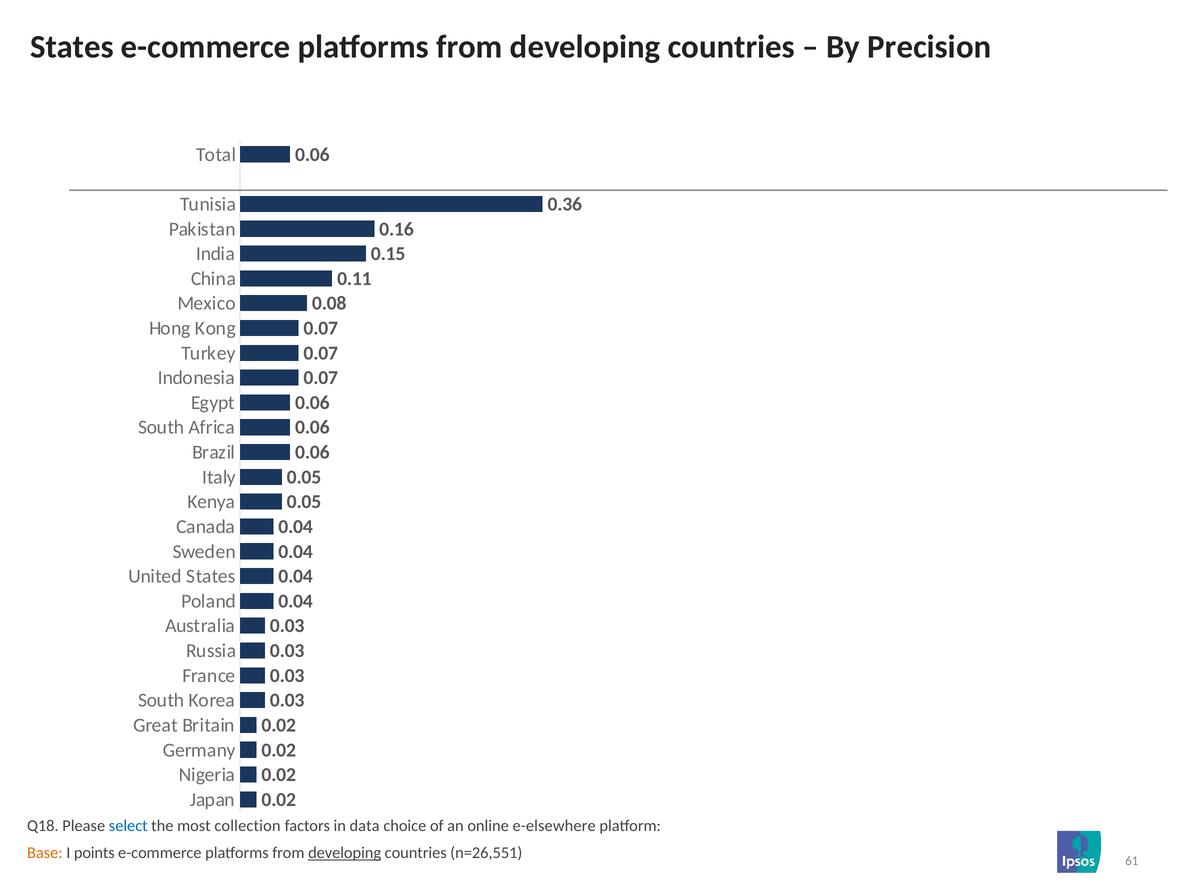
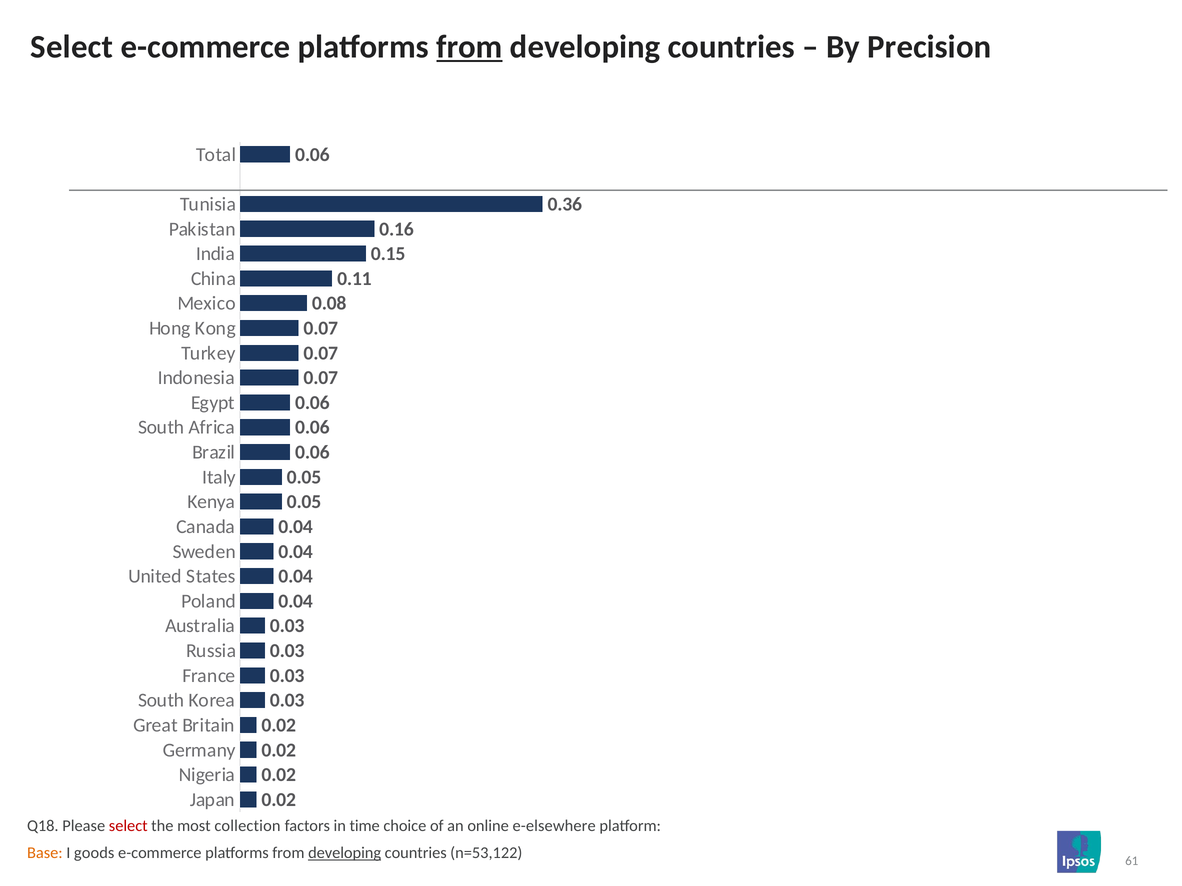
States at (72, 47): States -> Select
from at (469, 47) underline: none -> present
select at (128, 826) colour: blue -> red
data: data -> time
points: points -> goods
n=26,551: n=26,551 -> n=53,122
